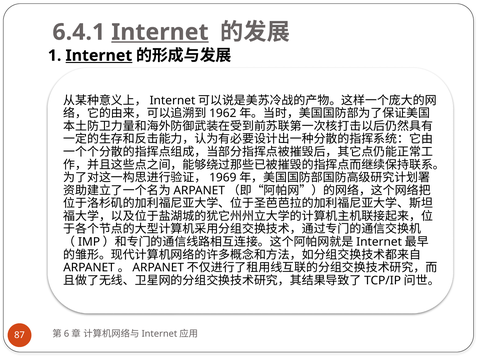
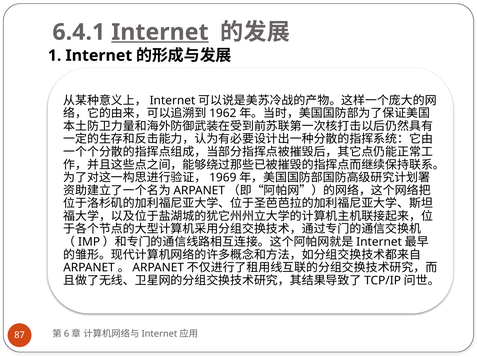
Internet at (99, 56) underline: present -> none
